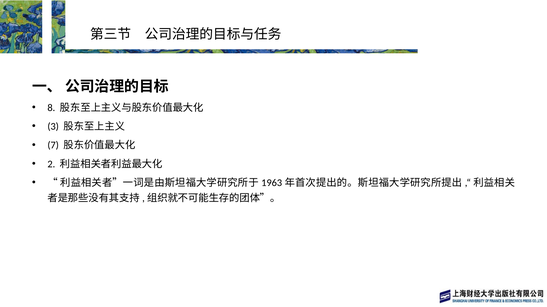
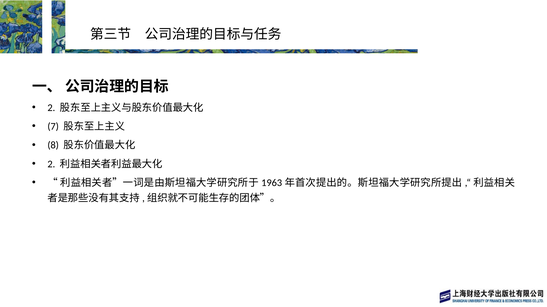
8 at (51, 108): 8 -> 2
3: 3 -> 7
7: 7 -> 8
